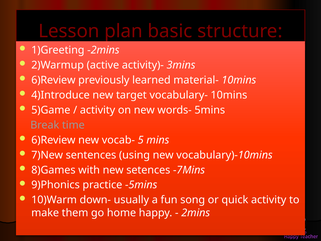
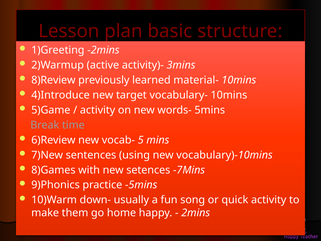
6)Review at (53, 80): 6)Review -> 8)Review
